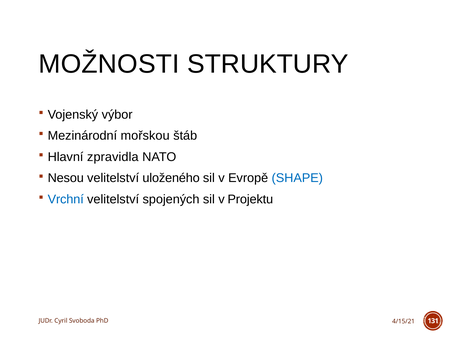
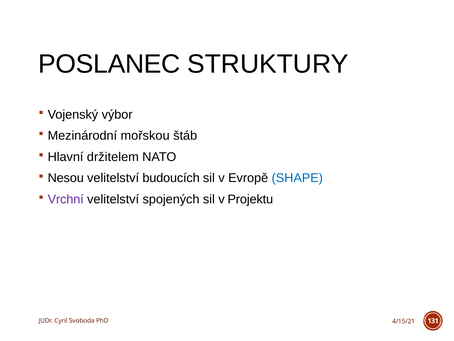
MOŽNOSTI: MOŽNOSTI -> POSLANEC
zpravidla: zpravidla -> držitelem
uloženého: uloženého -> budoucích
Vrchní colour: blue -> purple
